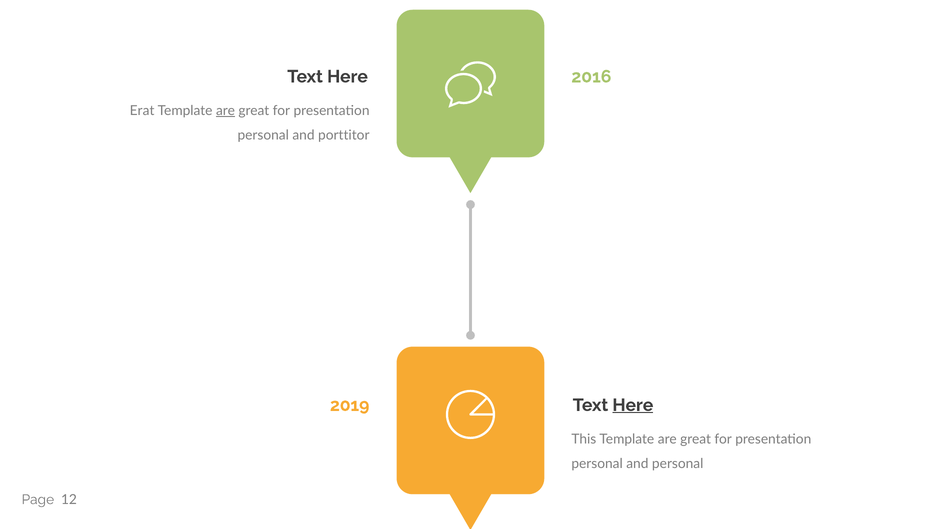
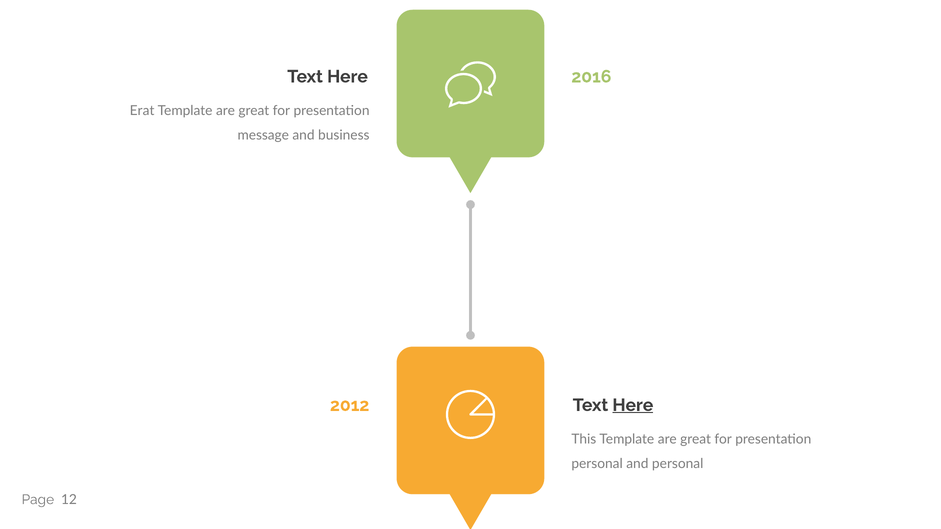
are at (225, 111) underline: present -> none
personal at (263, 135): personal -> message
porttitor: porttitor -> business
2019: 2019 -> 2012
